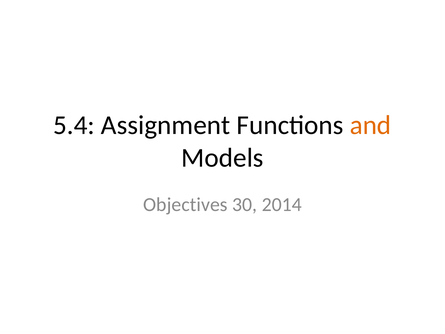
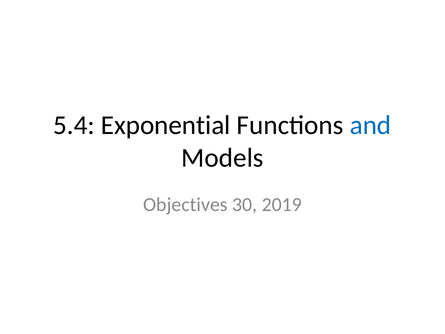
Assignment: Assignment -> Exponential
and colour: orange -> blue
2014: 2014 -> 2019
